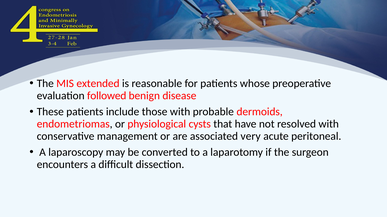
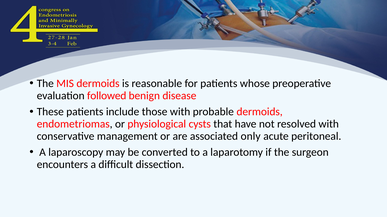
MIS extended: extended -> dermoids
very: very -> only
